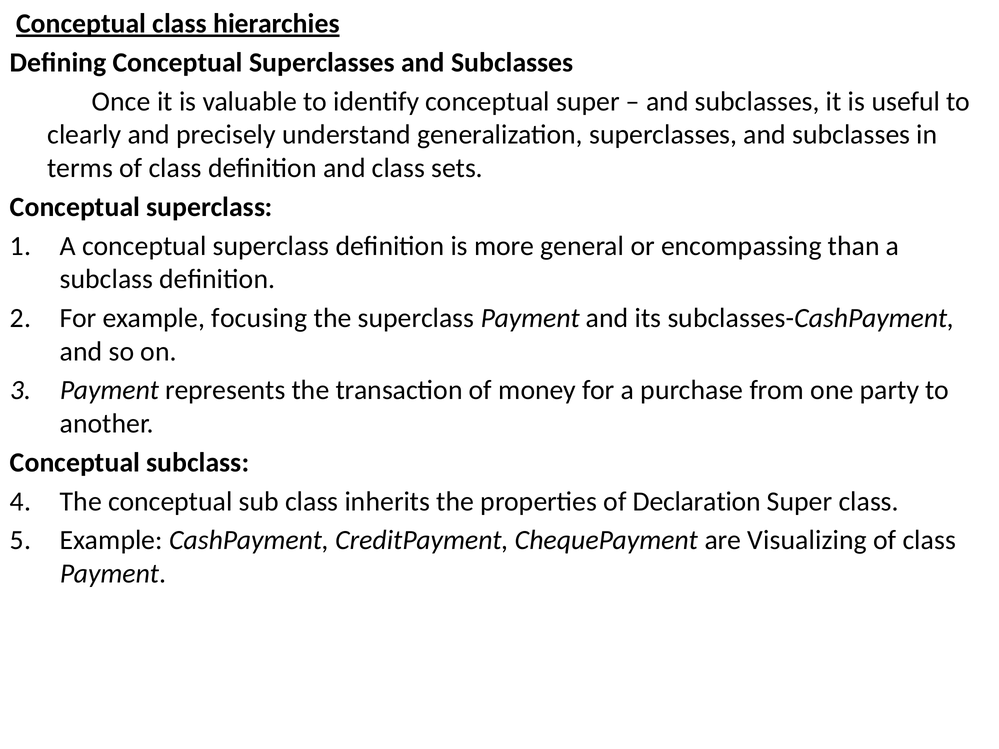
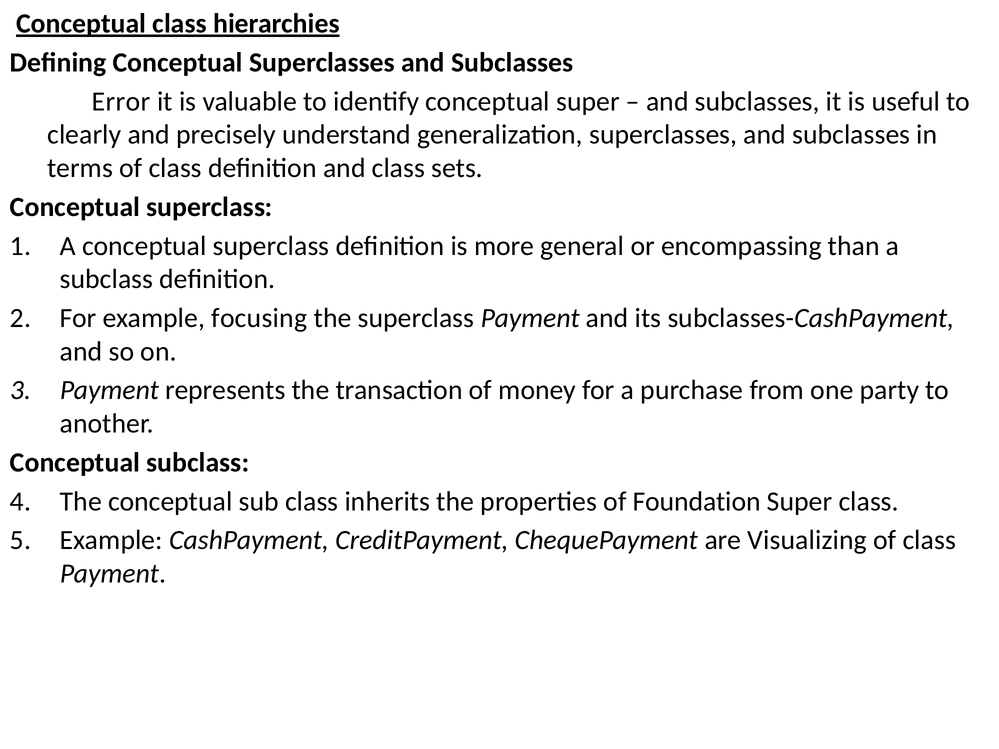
Once: Once -> Error
Declaration: Declaration -> Foundation
